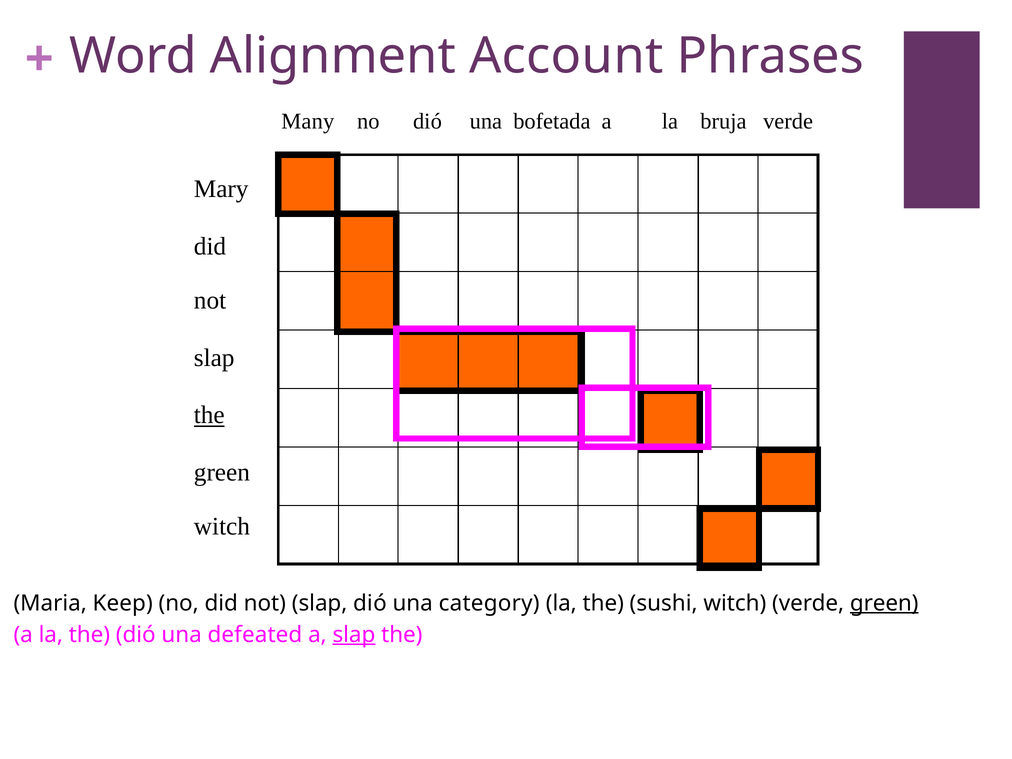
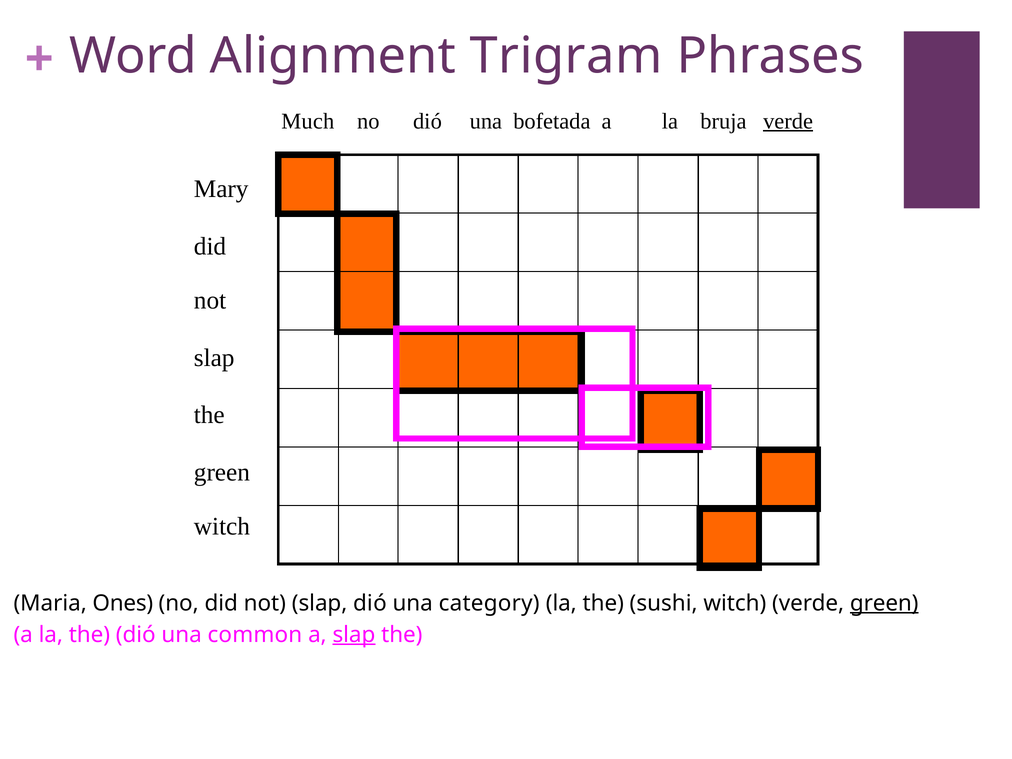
Account: Account -> Trigram
Many: Many -> Much
verde at (788, 121) underline: none -> present
the at (209, 415) underline: present -> none
Keep: Keep -> Ones
defeated: defeated -> common
